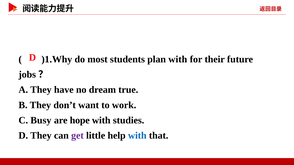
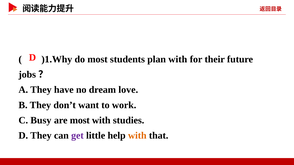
true: true -> love
are hope: hope -> most
with at (137, 136) colour: blue -> orange
